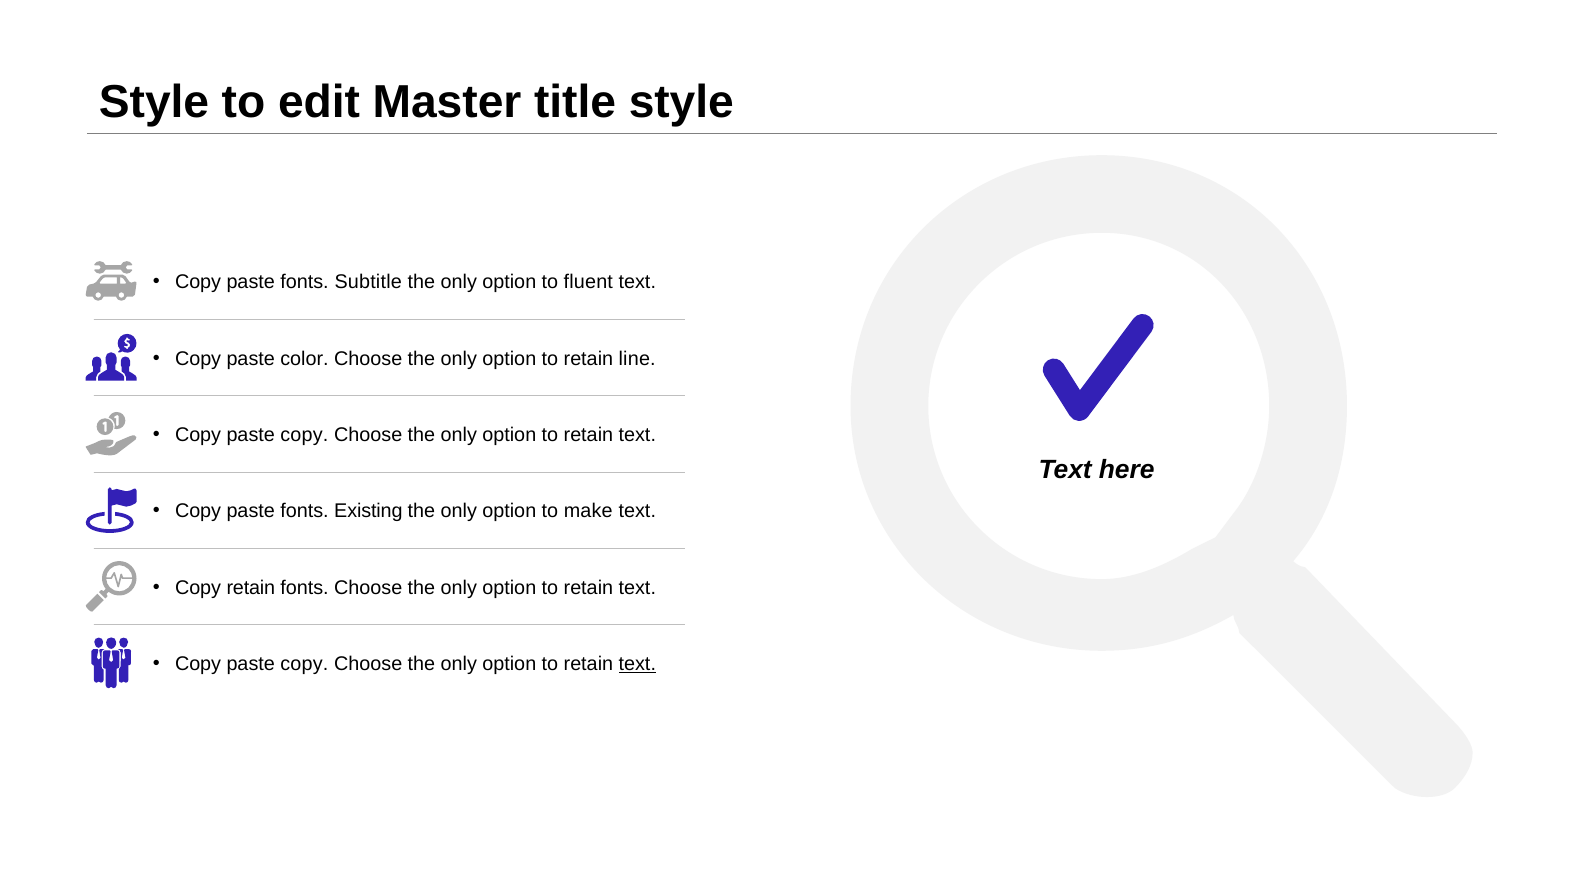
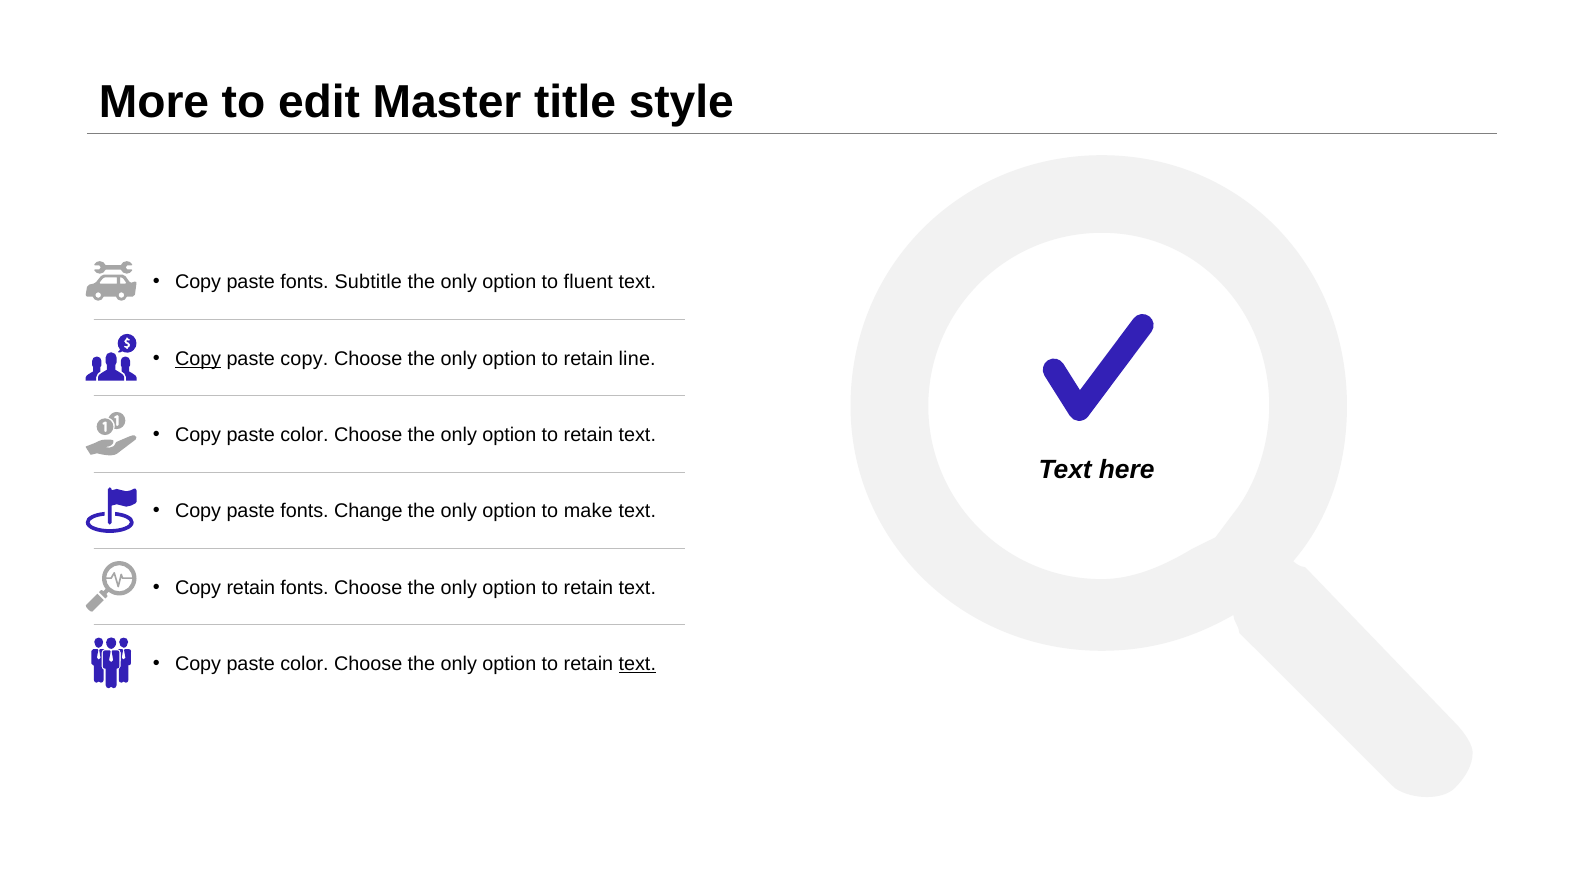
Style at (154, 102): Style -> More
Copy at (198, 359) underline: none -> present
paste color: color -> copy
copy at (304, 435): copy -> color
Existing: Existing -> Change
copy at (304, 664): copy -> color
